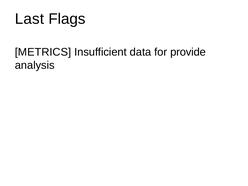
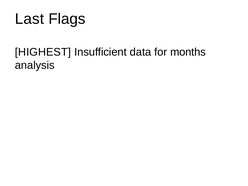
METRICS: METRICS -> HIGHEST
provide: provide -> months
